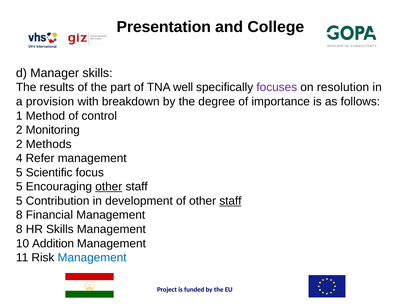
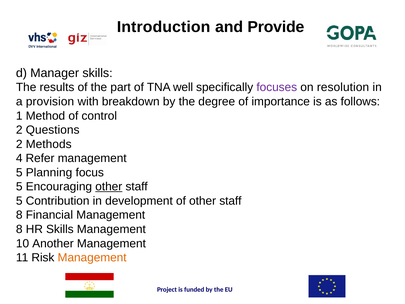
Presentation: Presentation -> Introduction
College: College -> Provide
Monitoring: Monitoring -> Questions
Scientific: Scientific -> Planning
staff at (230, 201) underline: present -> none
Addition: Addition -> Another
Management at (92, 257) colour: blue -> orange
